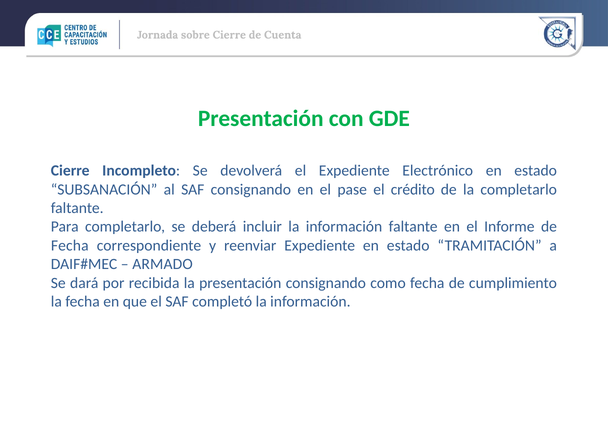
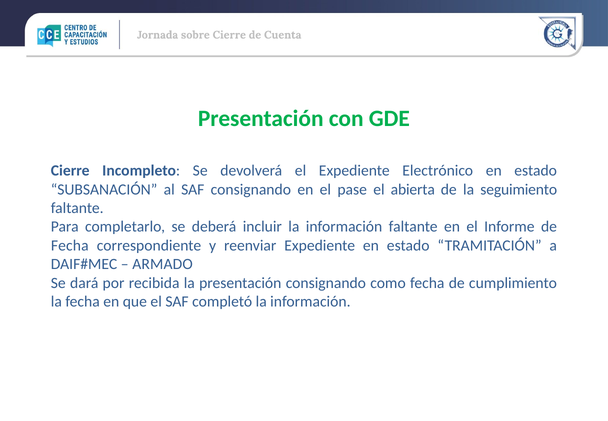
crédito: crédito -> abierta
la completarlo: completarlo -> seguimiento
